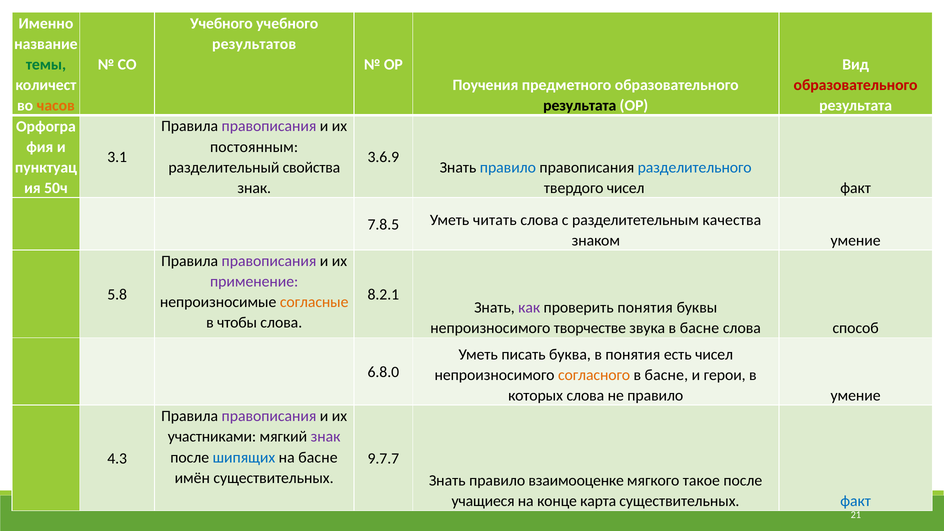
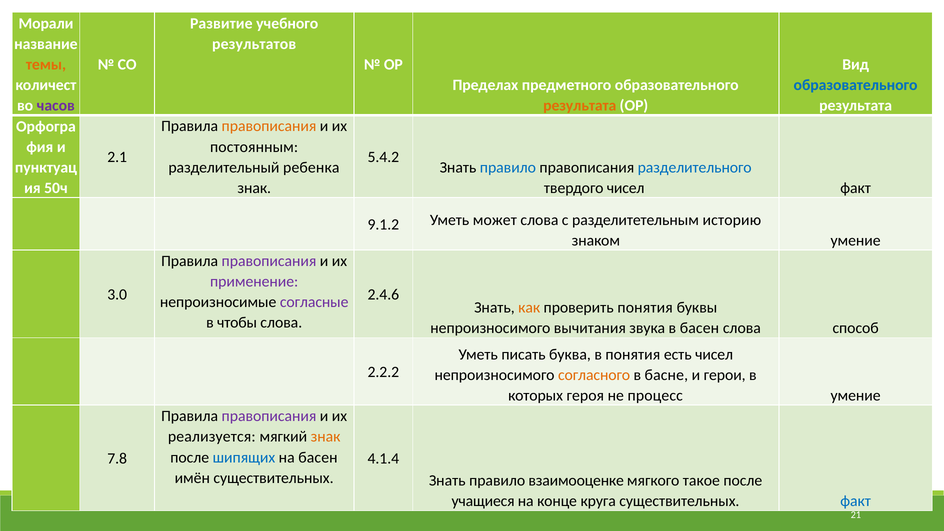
Именно: Именно -> Морали
Учебного at (221, 23): Учебного -> Развитие
темы colour: green -> orange
Поучения: Поучения -> Пределах
образовательного at (856, 85) colour: red -> blue
часов colour: orange -> purple
результата at (580, 106) colour: black -> orange
правописания at (269, 126) colour: purple -> orange
3.1: 3.1 -> 2.1
3.6.9: 3.6.9 -> 5.4.2
свойства: свойства -> ребенка
7.8.5: 7.8.5 -> 9.1.2
читать: читать -> может
качества: качества -> историю
5.8: 5.8 -> 3.0
8.2.1: 8.2.1 -> 2.4.6
согласные colour: orange -> purple
как colour: purple -> orange
творчестве: творчестве -> вычитания
звука в басне: басне -> басен
6.8.0: 6.8.0 -> 2.2.2
которых слова: слова -> героя
не правило: правило -> процесс
участниками: участниками -> реализуется
знак at (326, 437) colour: purple -> orange
на басне: басне -> басен
4.3: 4.3 -> 7.8
9.7.7: 9.7.7 -> 4.1.4
карта: карта -> круга
